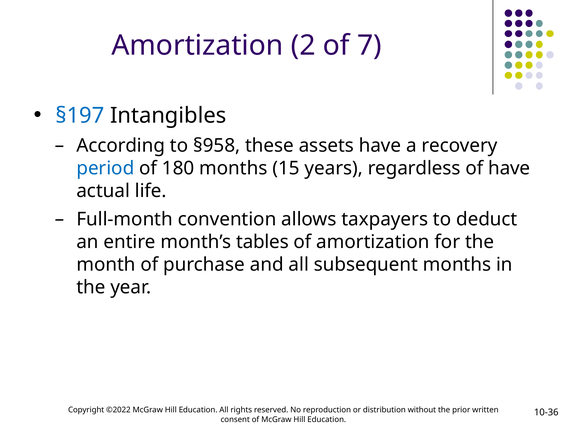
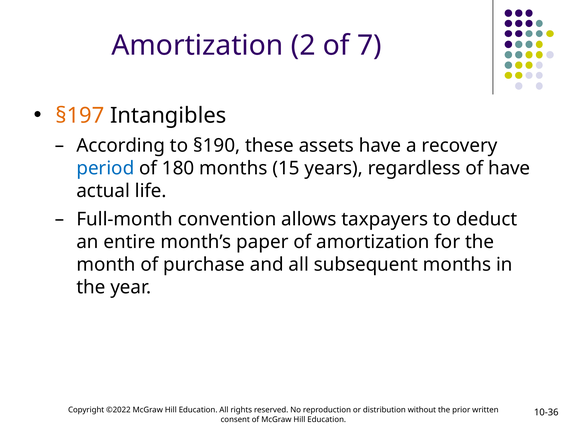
§197 colour: blue -> orange
§958: §958 -> §190
tables: tables -> paper
